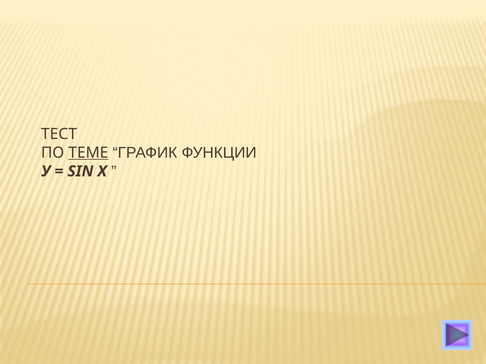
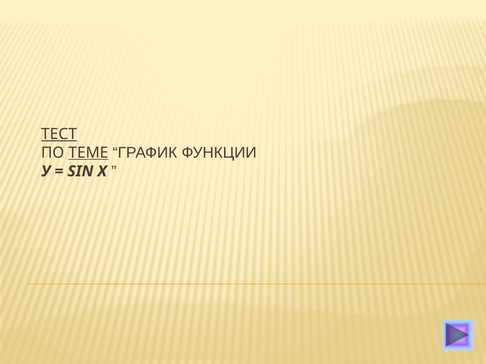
ТЕСТ underline: none -> present
